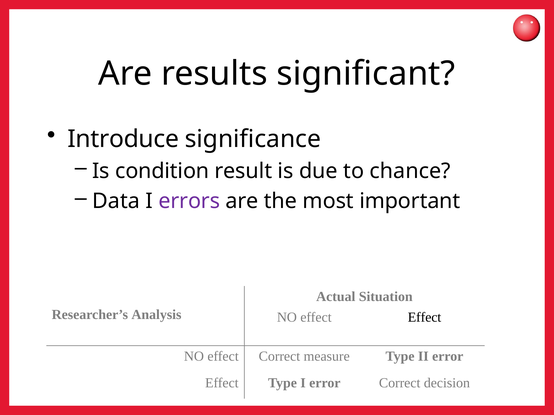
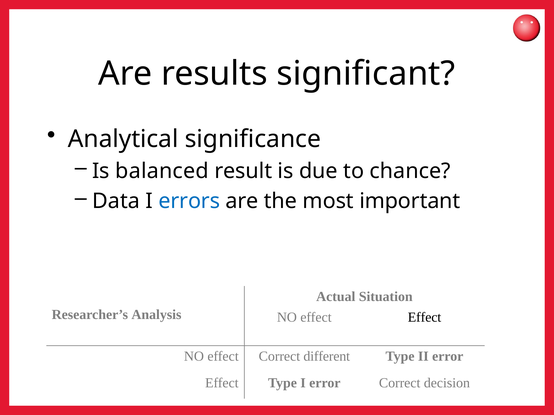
Introduce: Introduce -> Analytical
condition: condition -> balanced
errors colour: purple -> blue
measure: measure -> different
